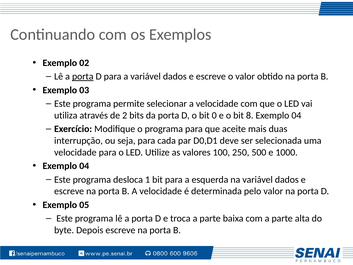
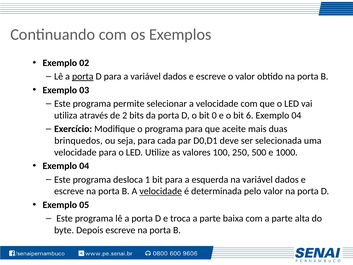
8: 8 -> 6
interrupção: interrupção -> brinquedos
velocidade at (161, 191) underline: none -> present
